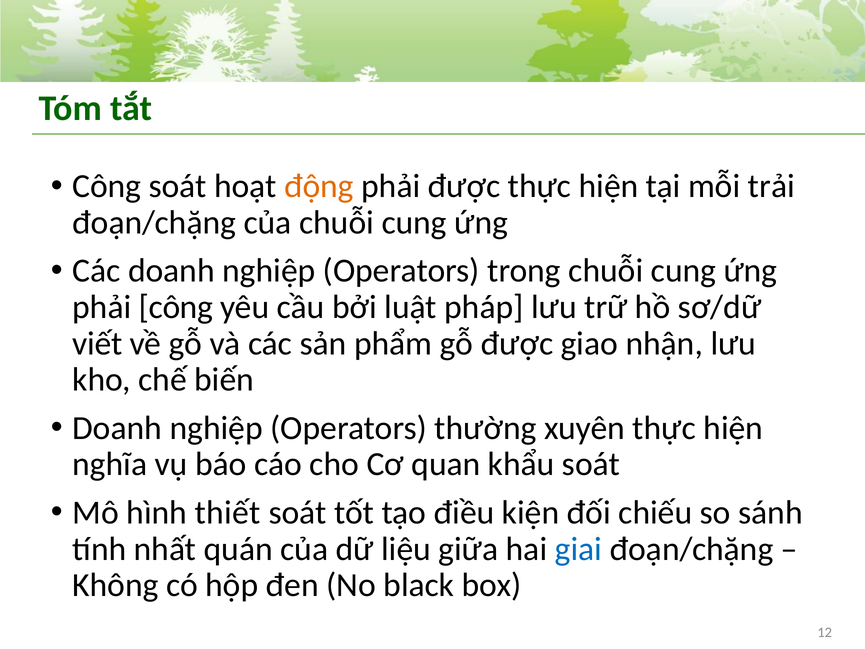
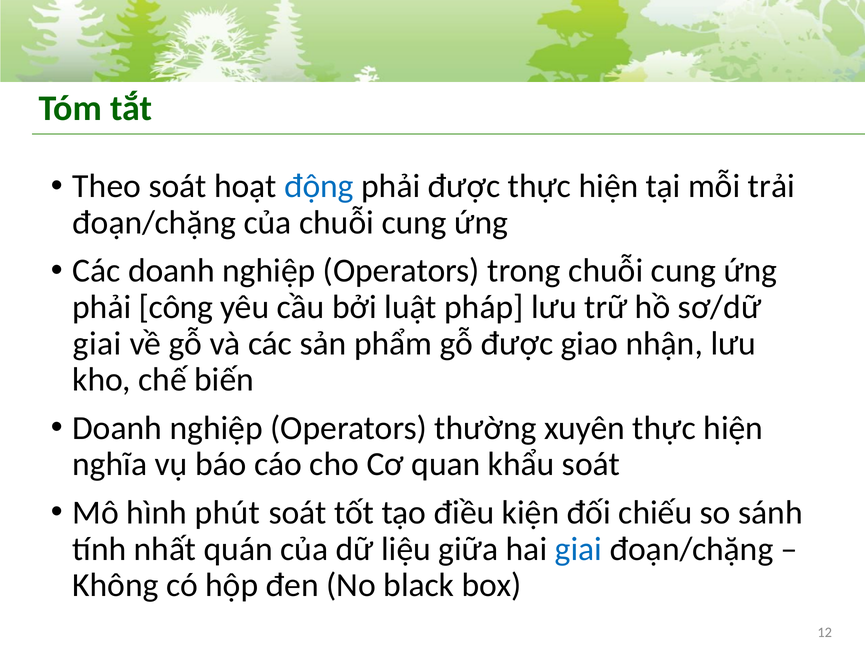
Công at (107, 186): Công -> Theo
động colour: orange -> blue
viết at (97, 343): viết -> giai
thiết: thiết -> phút
